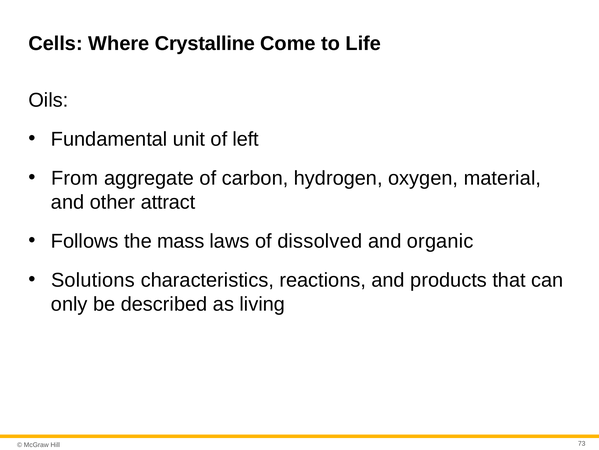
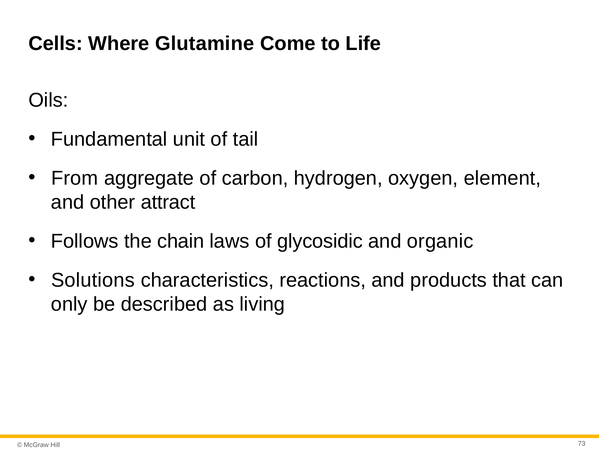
Crystalline: Crystalline -> Glutamine
left: left -> tail
material: material -> element
mass: mass -> chain
dissolved: dissolved -> glycosidic
